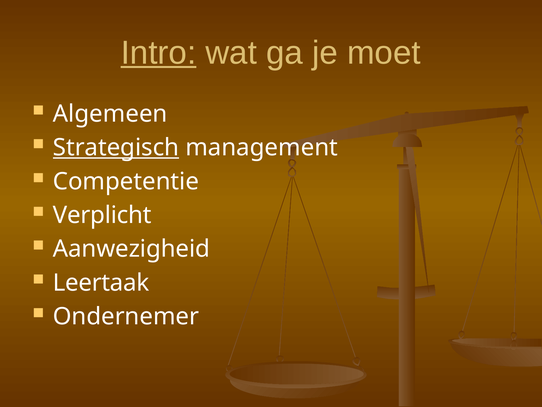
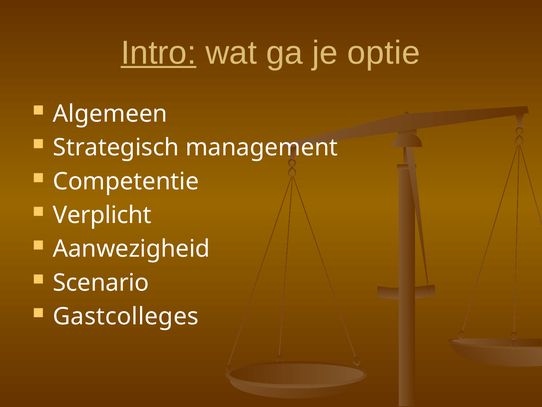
moet: moet -> optie
Strategisch underline: present -> none
Leertaak: Leertaak -> Scenario
Ondernemer: Ondernemer -> Gastcolleges
